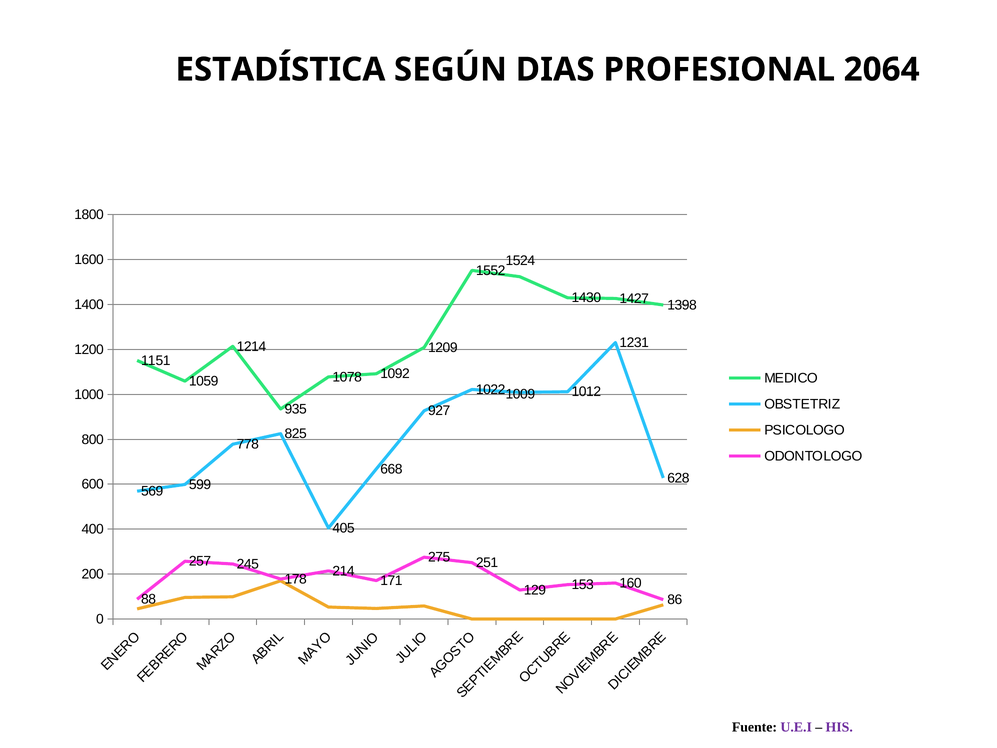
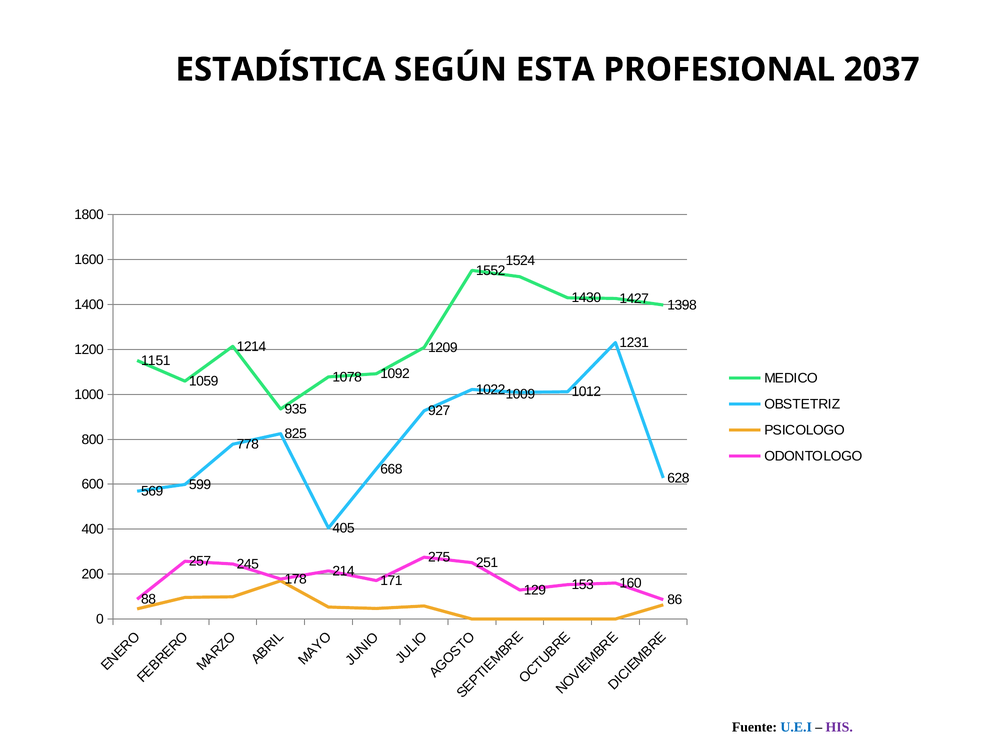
DIAS: DIAS -> ESTA
2064: 2064 -> 2037
U.E.I colour: purple -> blue
